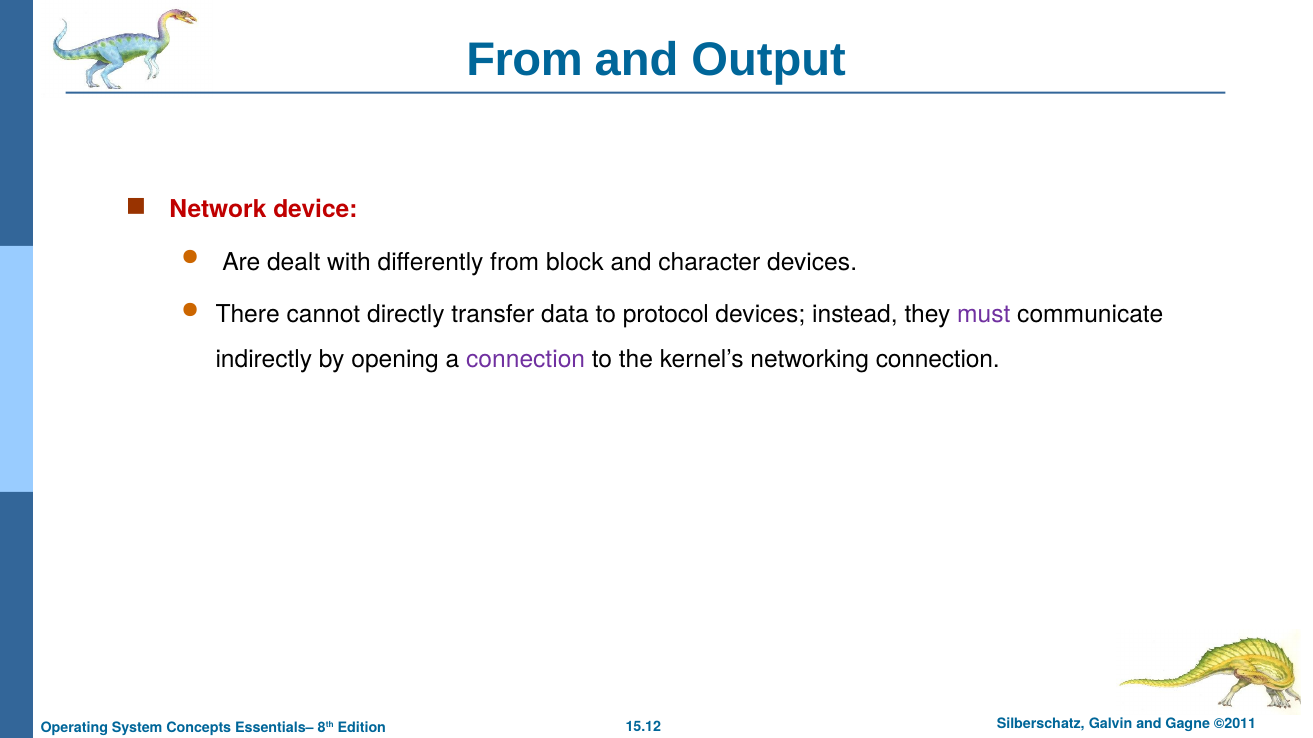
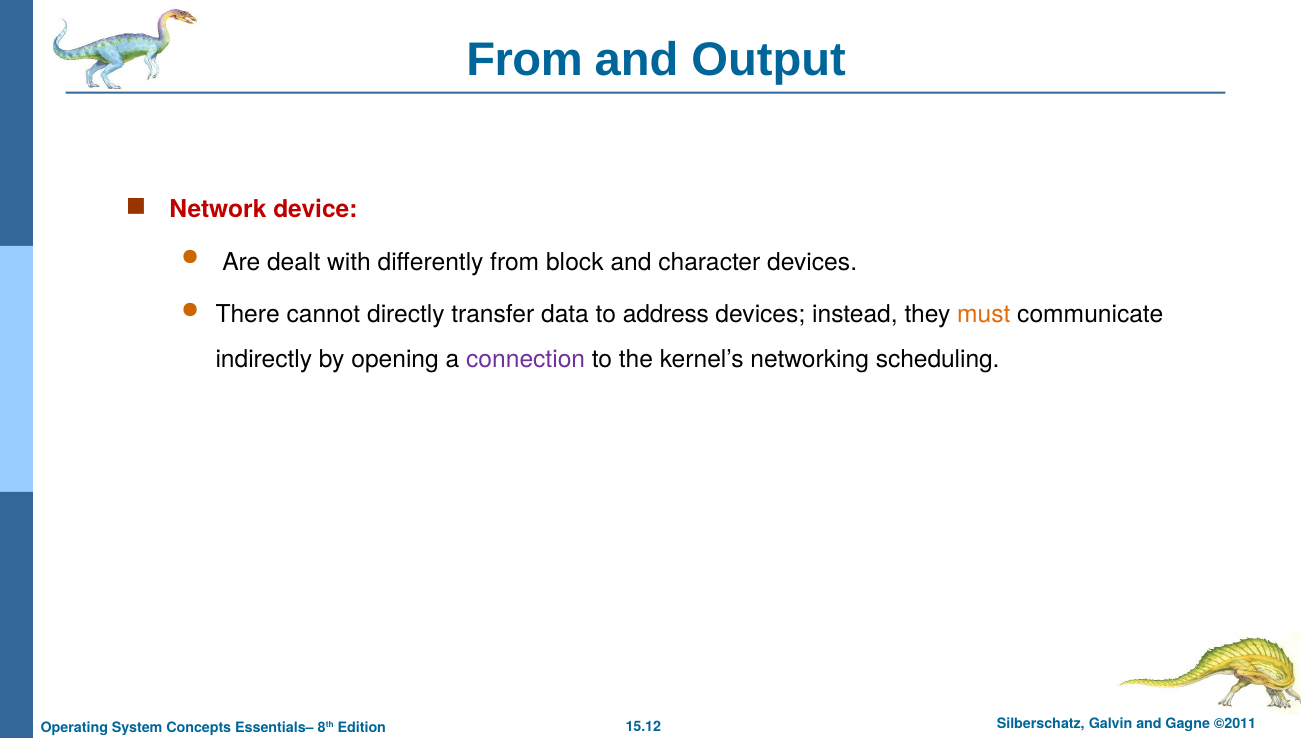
protocol: protocol -> address
must colour: purple -> orange
networking connection: connection -> scheduling
